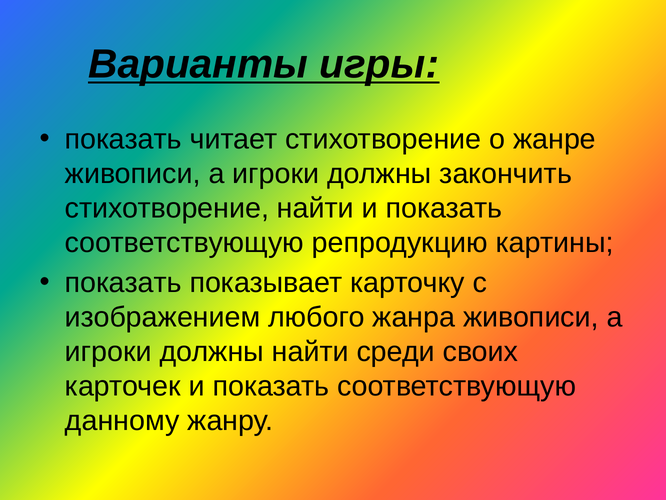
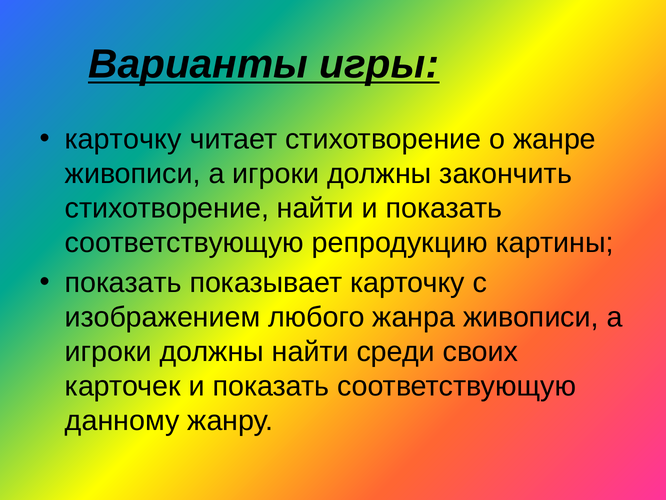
показать at (123, 139): показать -> карточку
